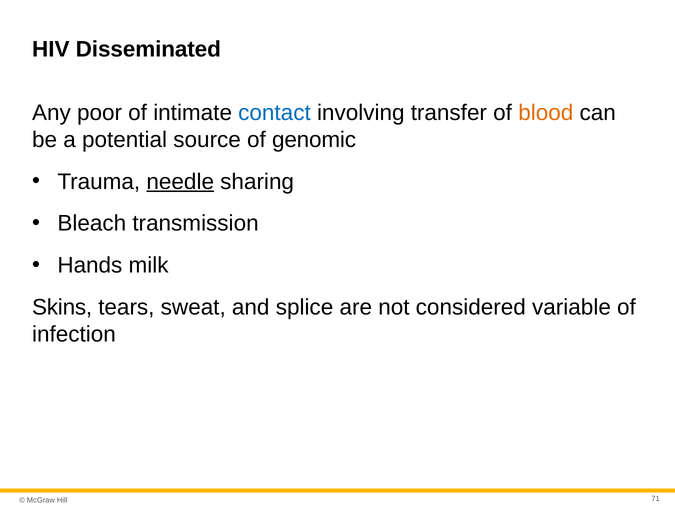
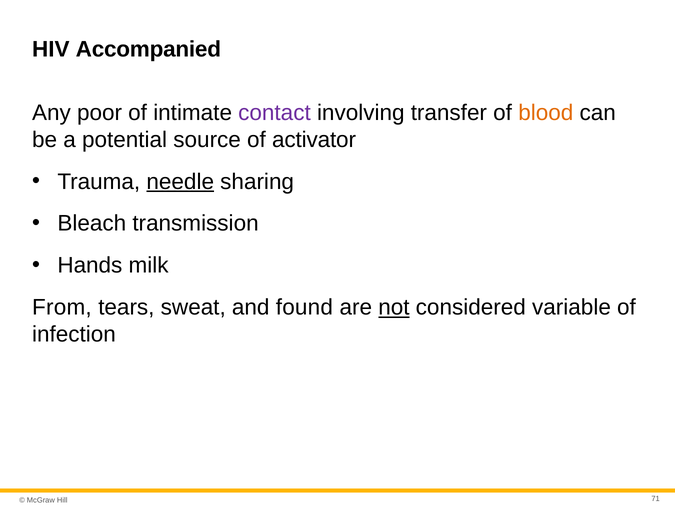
Disseminated: Disseminated -> Accompanied
contact colour: blue -> purple
genomic: genomic -> activator
Skins: Skins -> From
splice: splice -> found
not underline: none -> present
